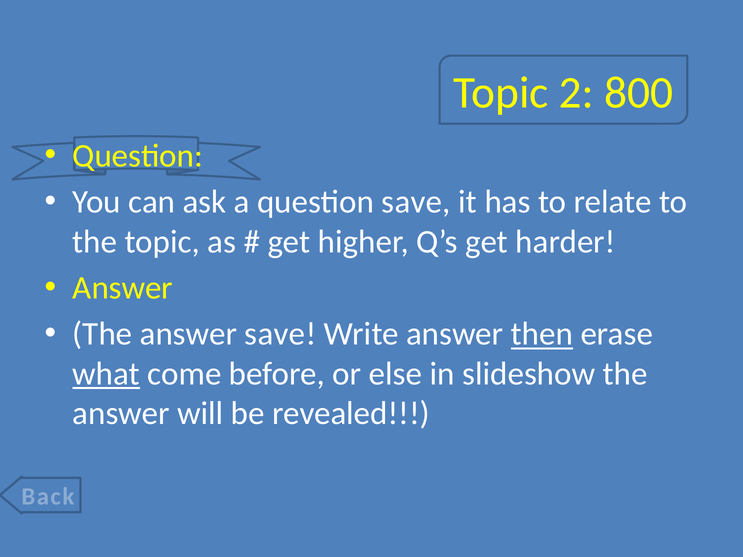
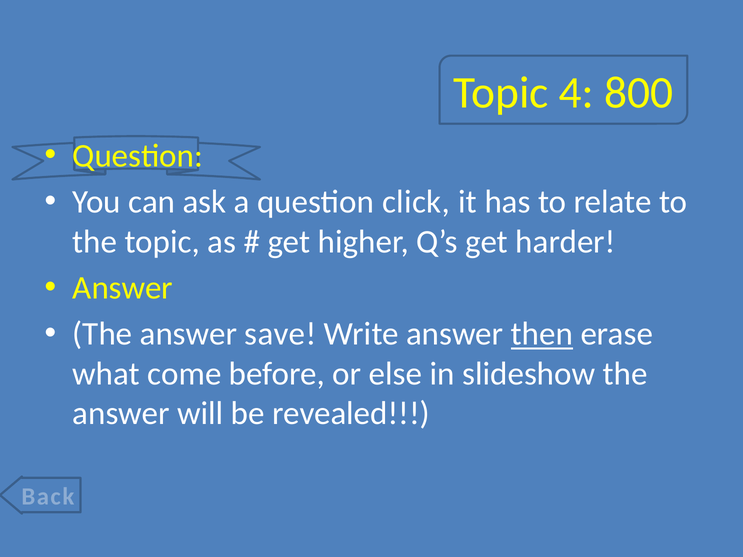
2: 2 -> 4
question save: save -> click
what underline: present -> none
